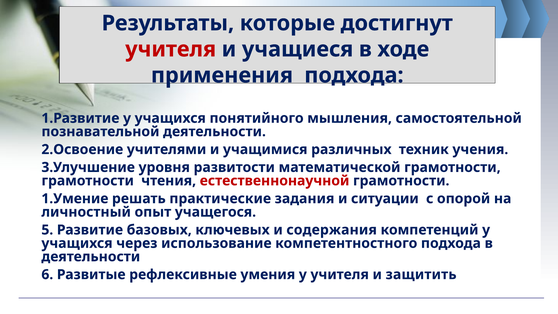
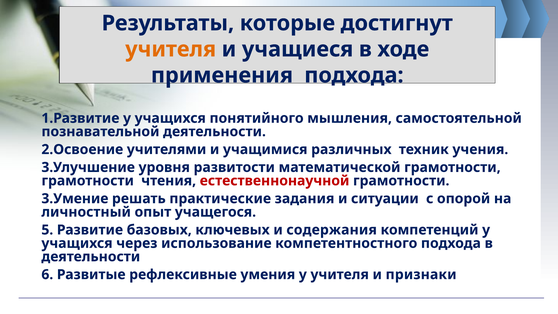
учителя at (171, 49) colour: red -> orange
1.Умение: 1.Умение -> 3.Умение
защитить: защитить -> признаки
